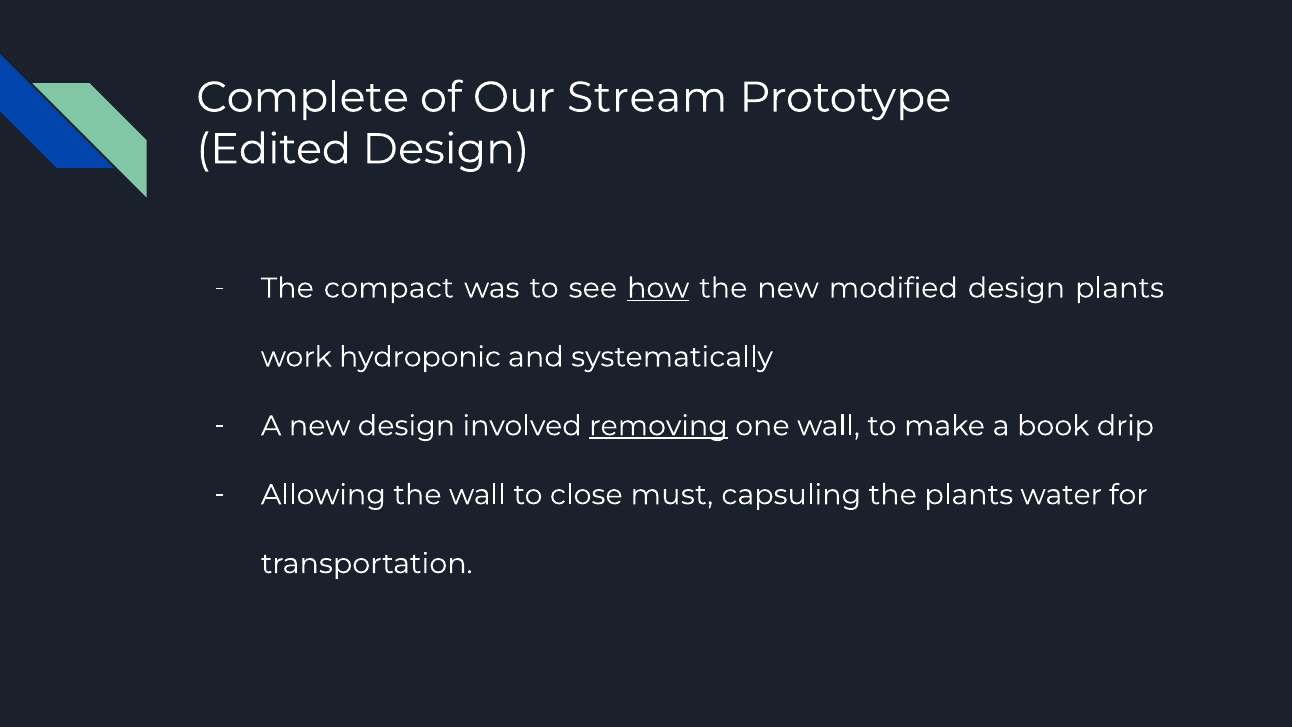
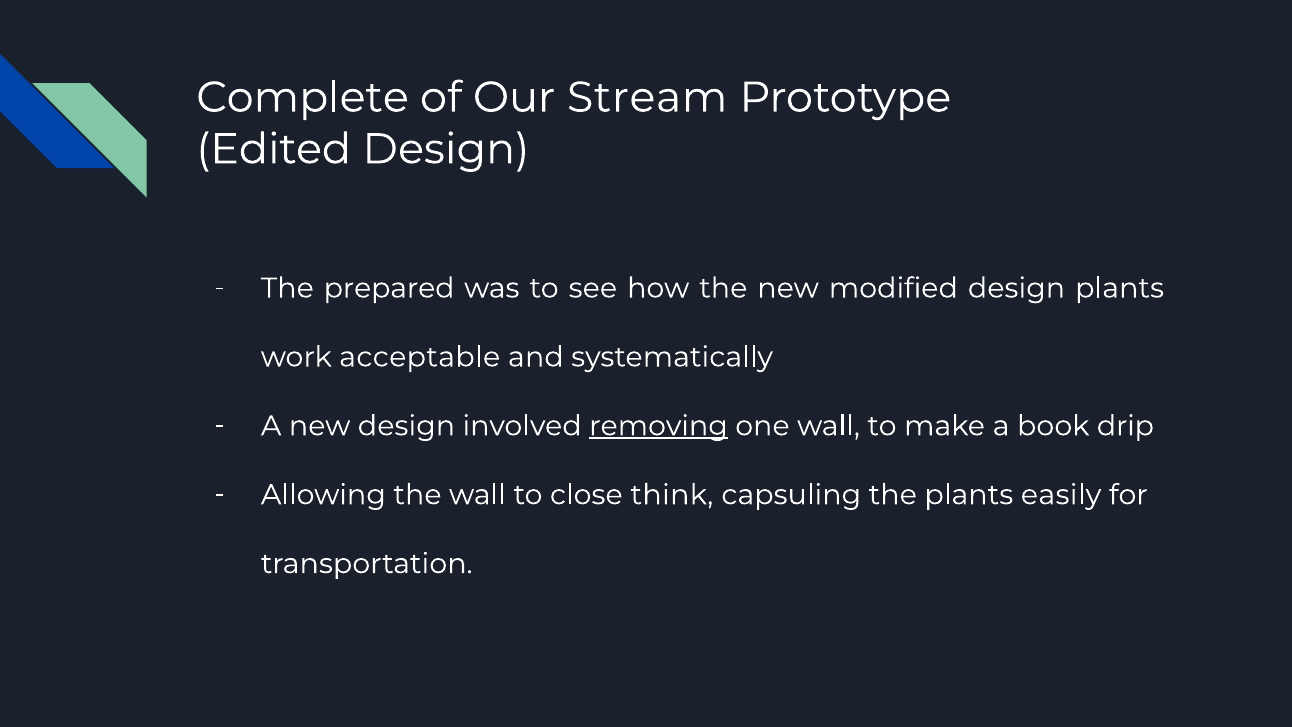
compact: compact -> prepared
how underline: present -> none
hydroponic: hydroponic -> acceptable
must: must -> think
water: water -> easily
